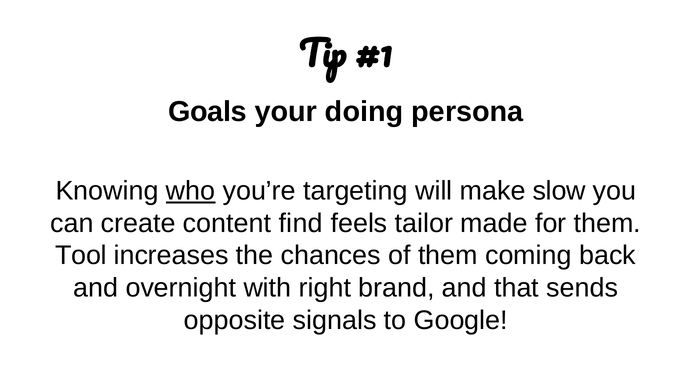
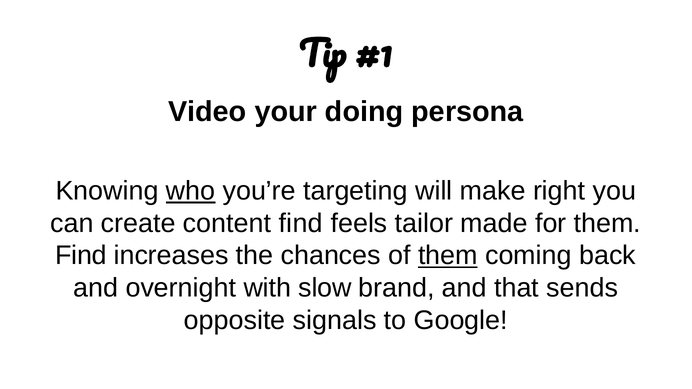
Goals: Goals -> Video
slow: slow -> right
Tool at (81, 256): Tool -> Find
them at (448, 256) underline: none -> present
right: right -> slow
